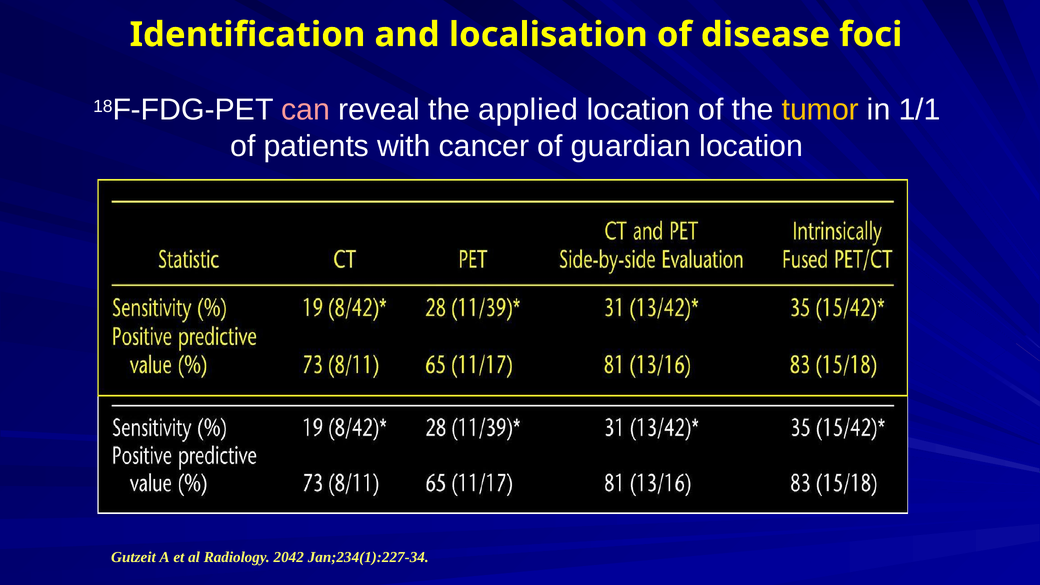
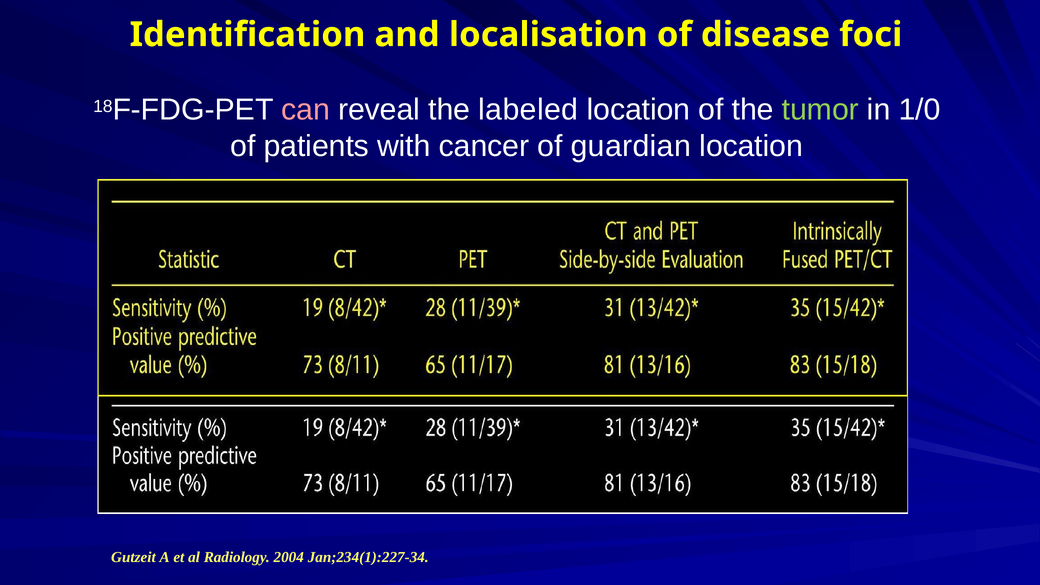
applied: applied -> labeled
tumor colour: yellow -> light green
1/1: 1/1 -> 1/0
2042: 2042 -> 2004
